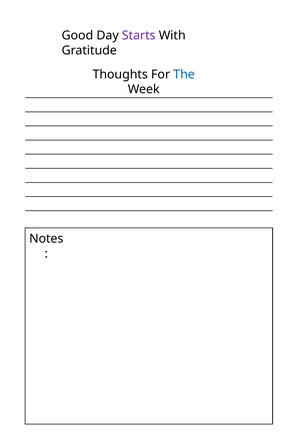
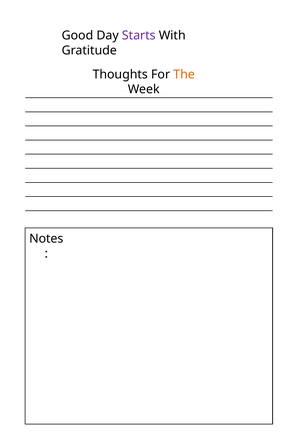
The colour: blue -> orange
